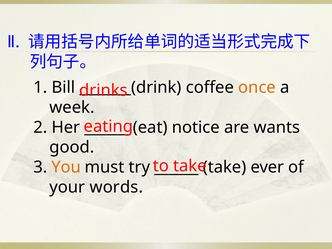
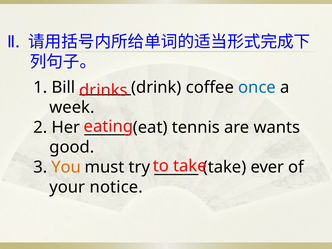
once colour: orange -> blue
notice: notice -> tennis
words: words -> notice
